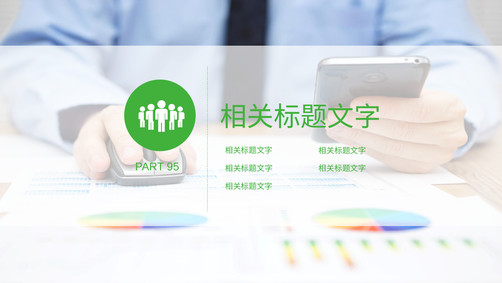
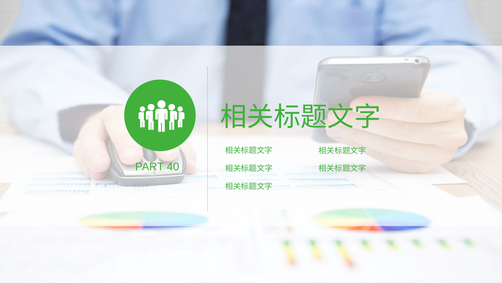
95: 95 -> 40
